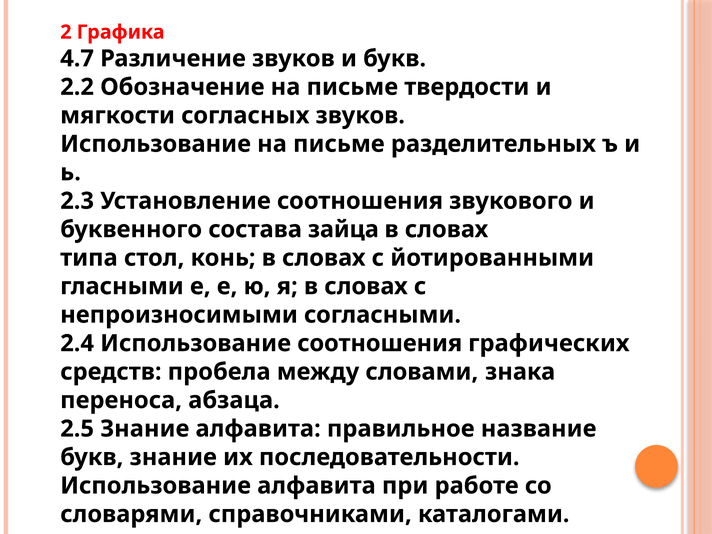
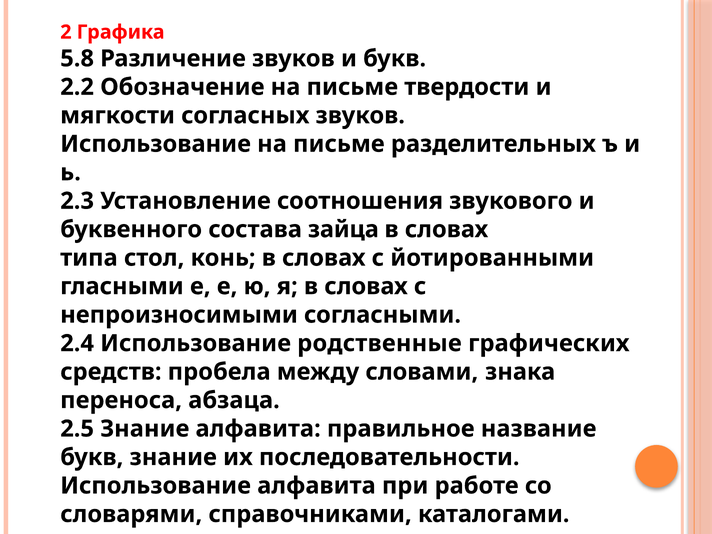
4.7: 4.7 -> 5.8
Использование соотношения: соотношения -> родственные
